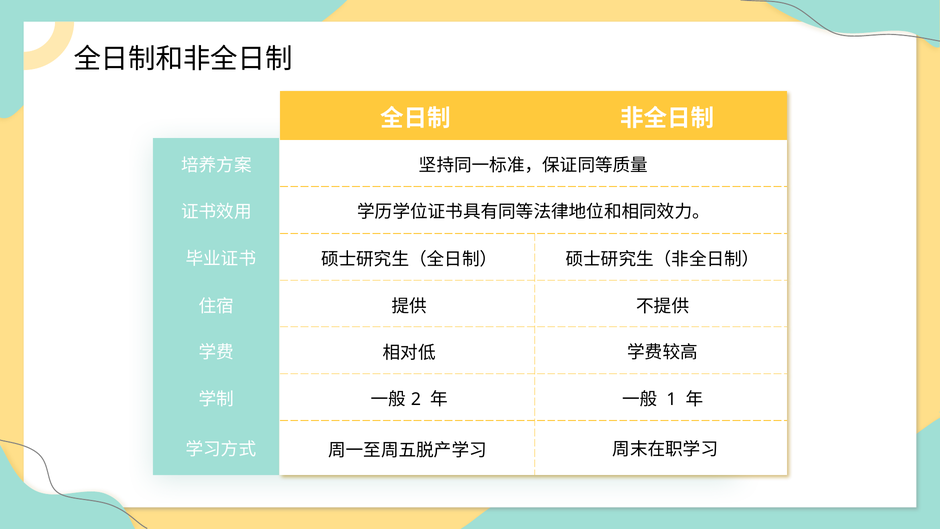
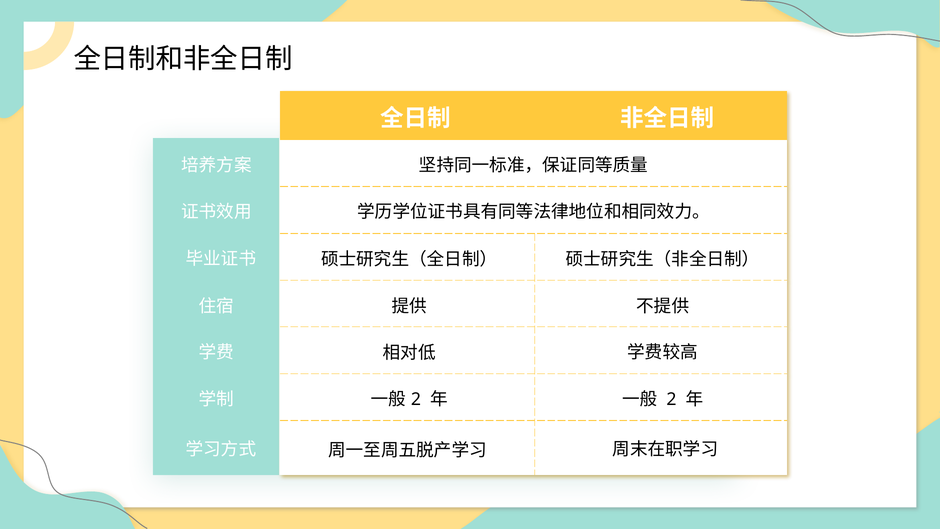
1 at (671, 399): 1 -> 2
